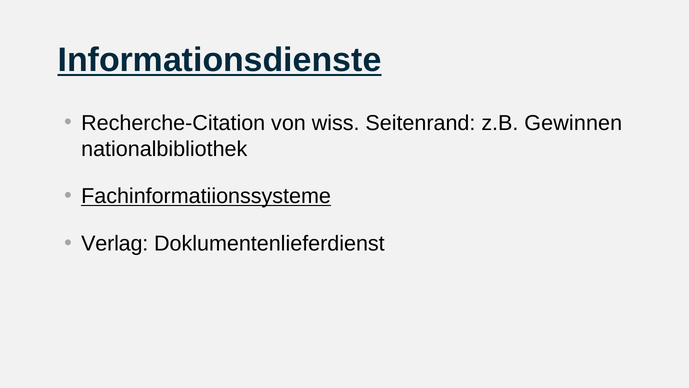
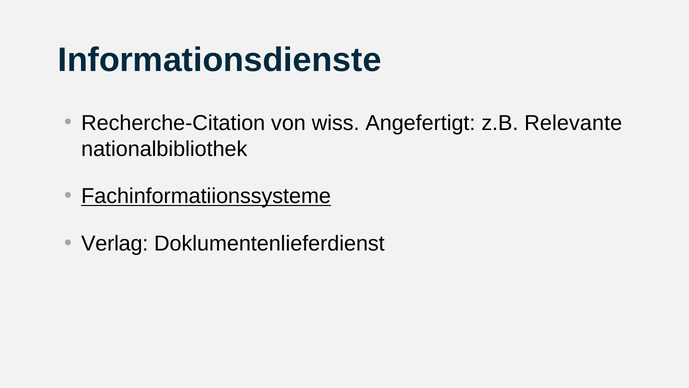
Informationsdienste underline: present -> none
Seitenrand: Seitenrand -> Angefertigt
Gewinnen: Gewinnen -> Relevante
